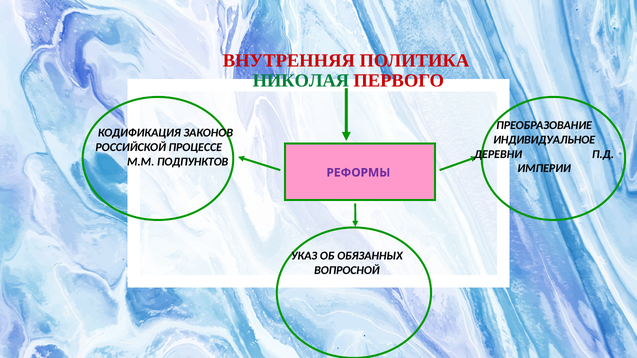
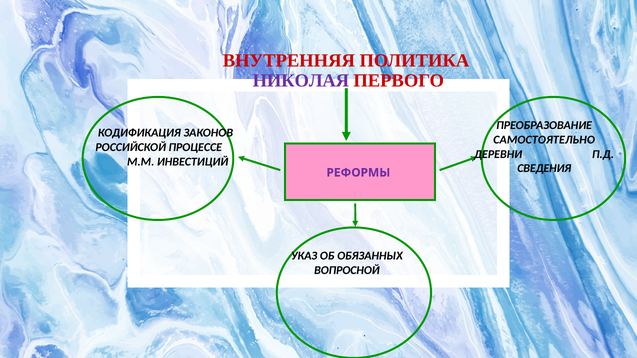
НИКОЛАЯ colour: green -> purple
ИНДИВИДУАЛЬНОЕ: ИНДИВИДУАЛЬНОЕ -> САМОСТОЯТЕЛЬНО
ПОДПУНКТОВ: ПОДПУНКТОВ -> ИНВЕСТИЦИЙ
ИМПЕРИИ: ИМПЕРИИ -> СВЕДЕНИЯ
